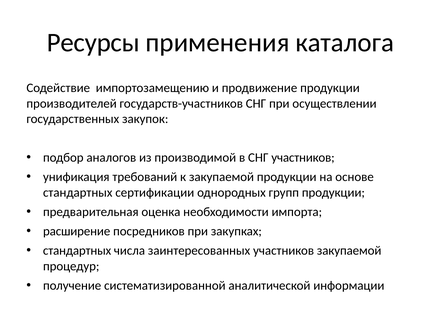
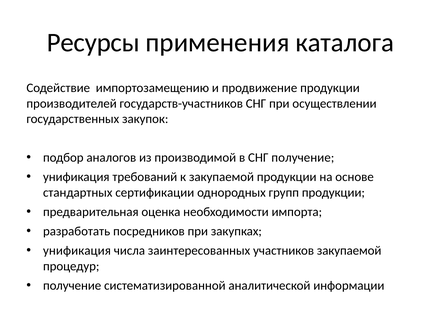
СНГ участников: участников -> получение
расширение: расширение -> разработать
стандартных at (77, 250): стандартных -> унификация
